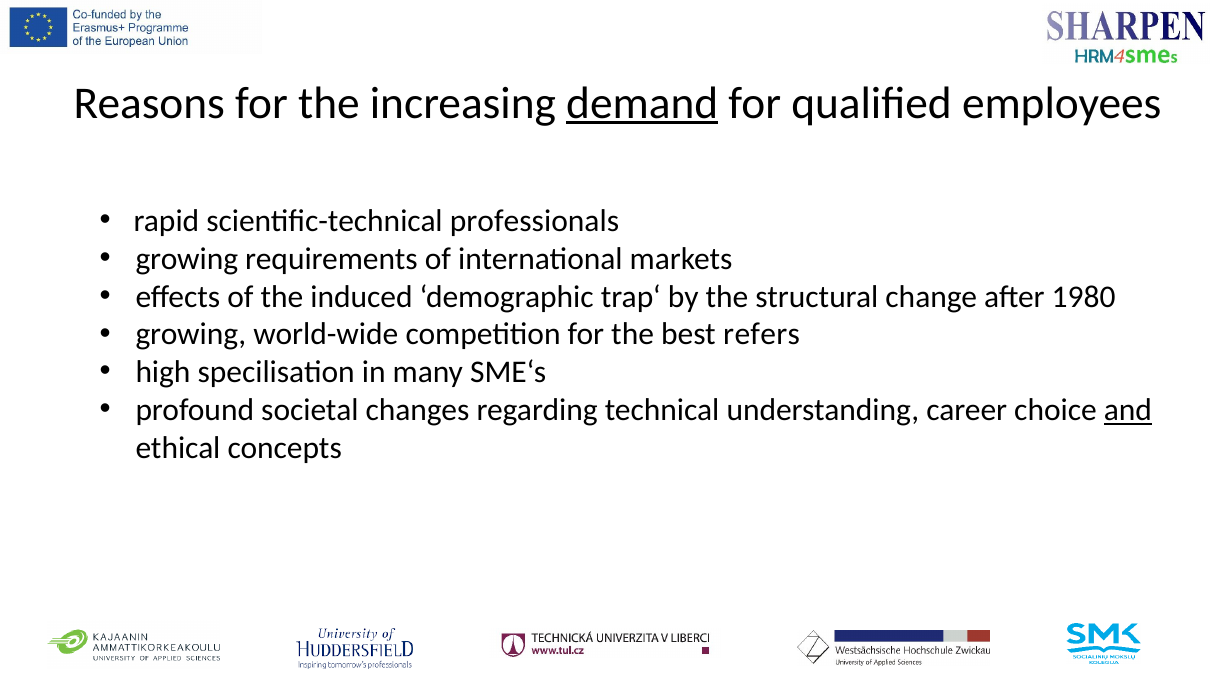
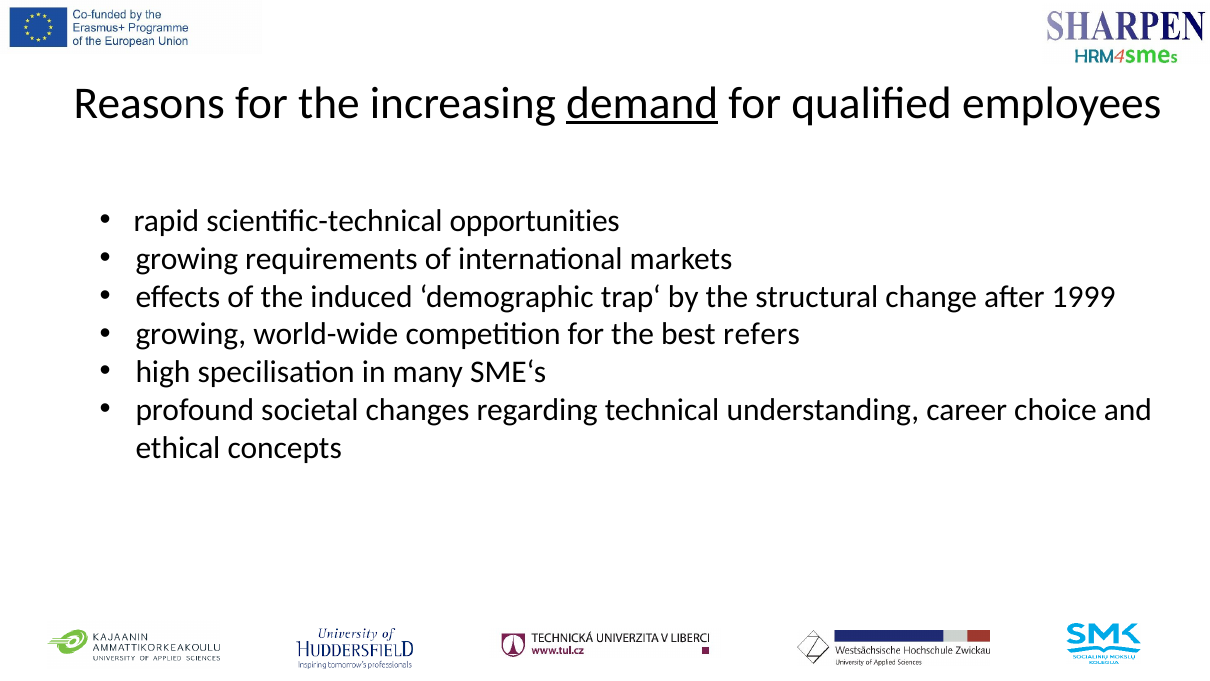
professionals: professionals -> opportunities
1980: 1980 -> 1999
and underline: present -> none
